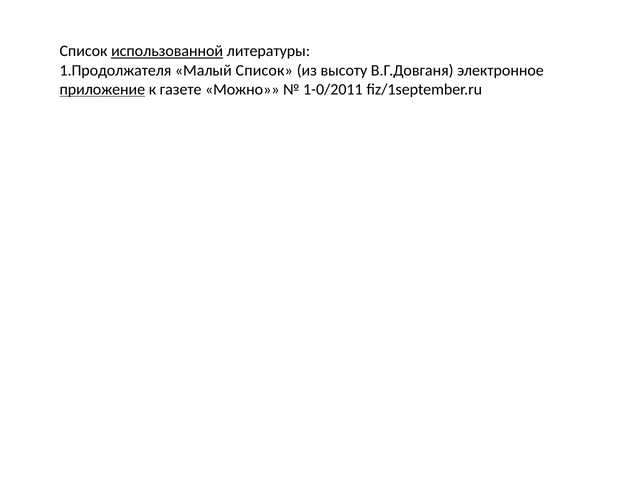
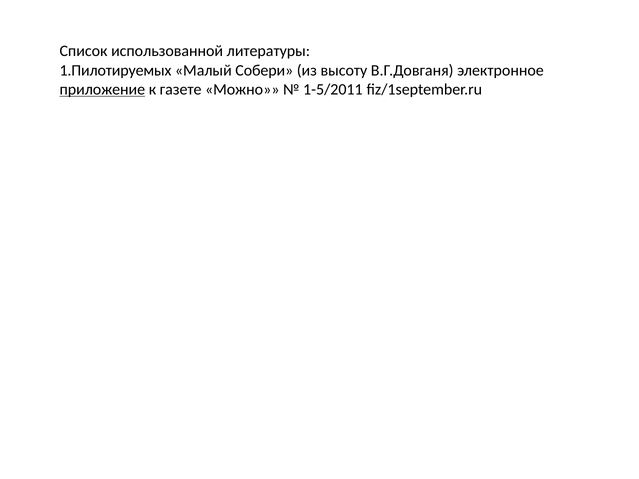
использованной underline: present -> none
1.Продолжателя: 1.Продолжателя -> 1.Пилотируемых
Малый Список: Список -> Собери
1-0/2011: 1-0/2011 -> 1-5/2011
